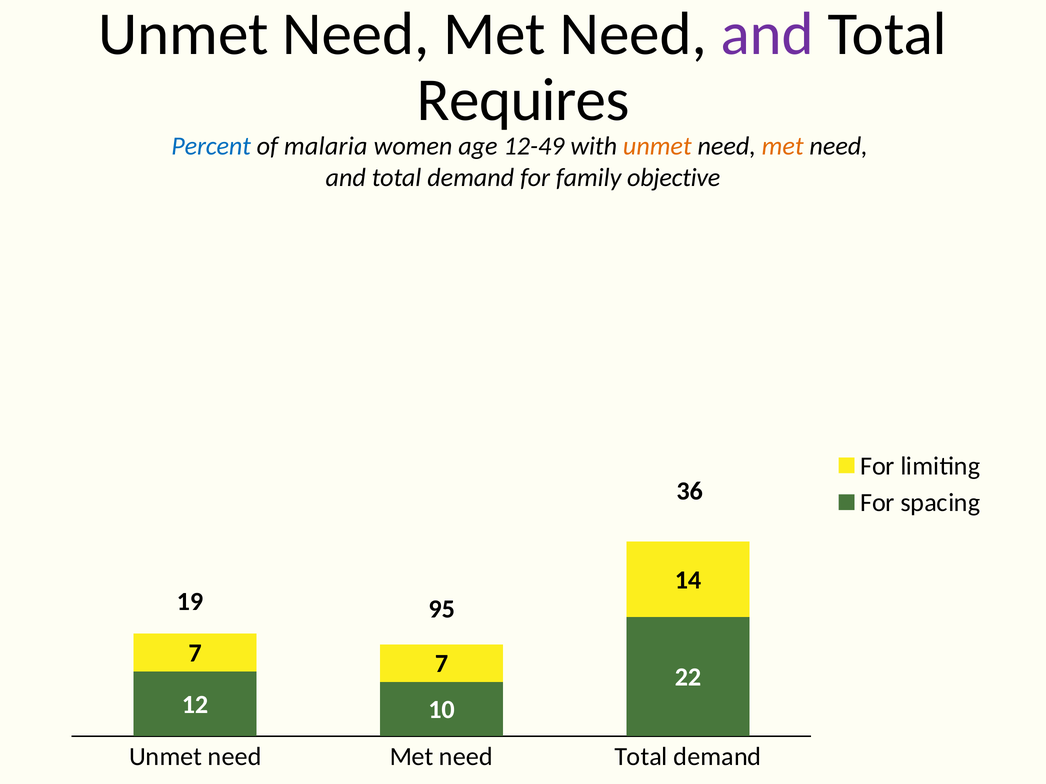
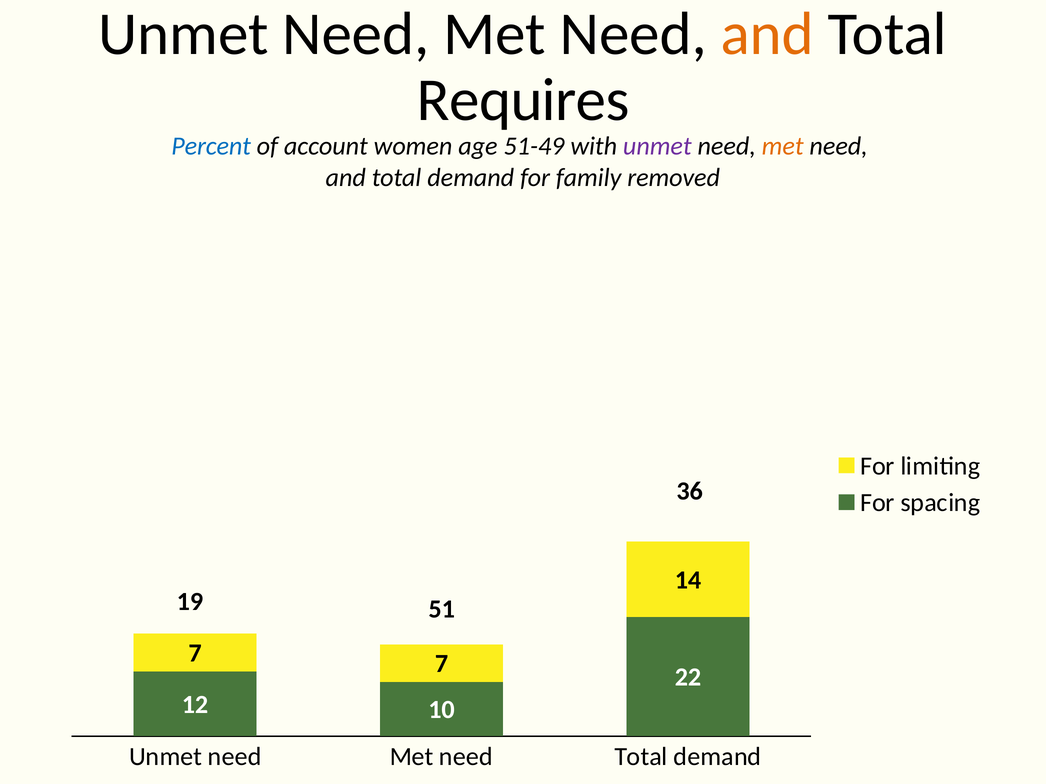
and at (767, 34) colour: purple -> orange
malaria: malaria -> account
12-49: 12-49 -> 51-49
unmet at (657, 146) colour: orange -> purple
objective: objective -> removed
95: 95 -> 51
